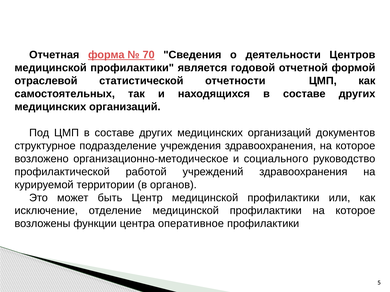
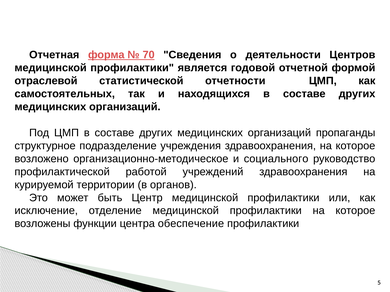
документов: документов -> пропаганды
оперативное: оперативное -> обеспечение
